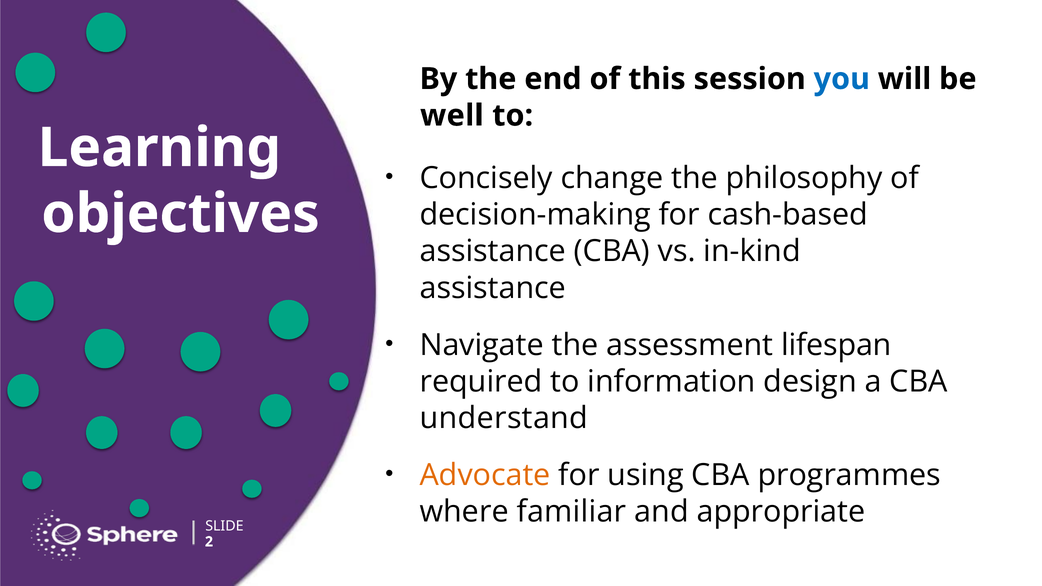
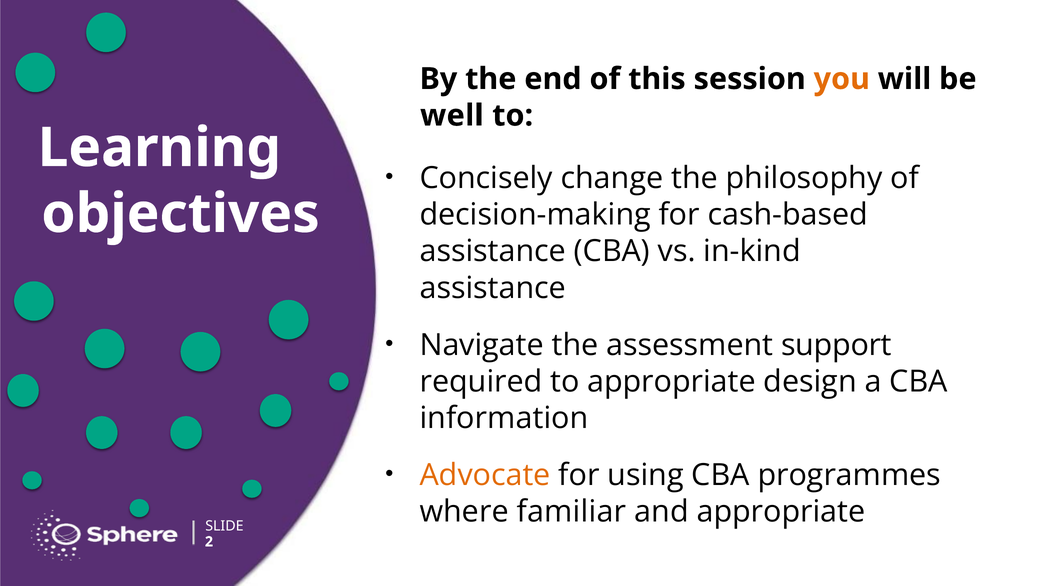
you colour: blue -> orange
lifespan: lifespan -> support
to information: information -> appropriate
understand: understand -> information
